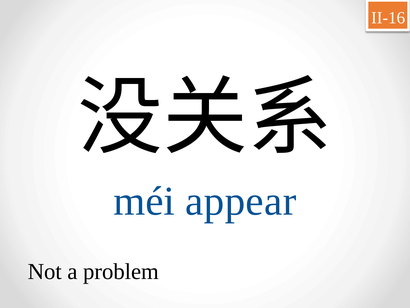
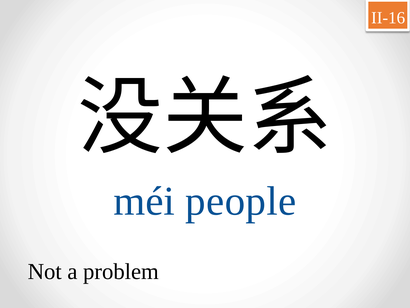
appear: appear -> people
